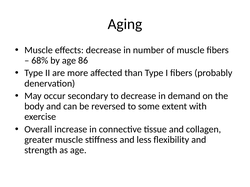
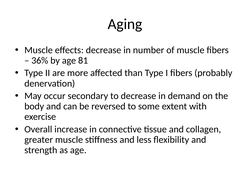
68%: 68% -> 36%
86: 86 -> 81
